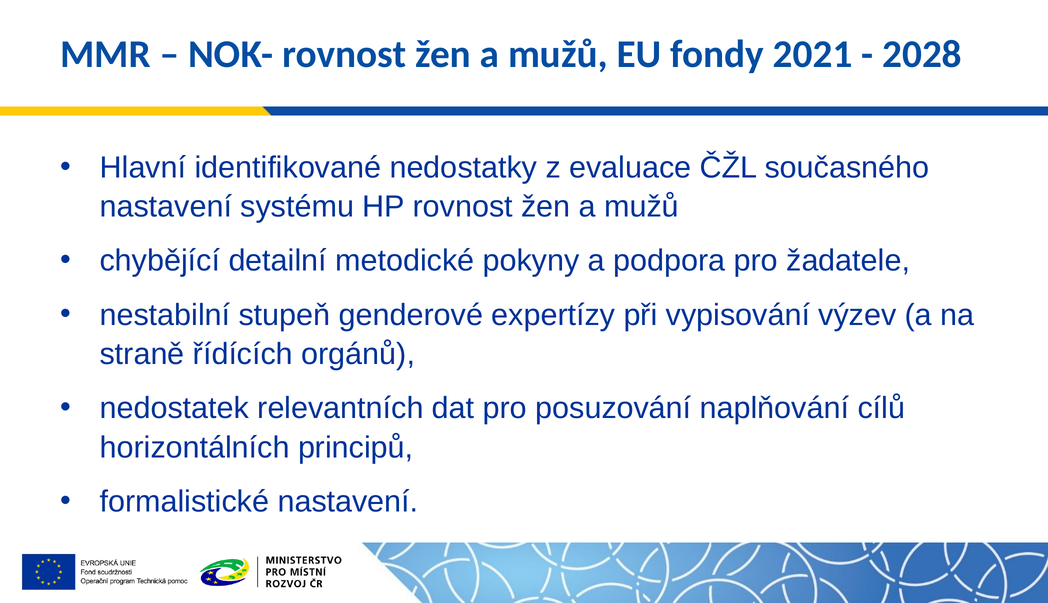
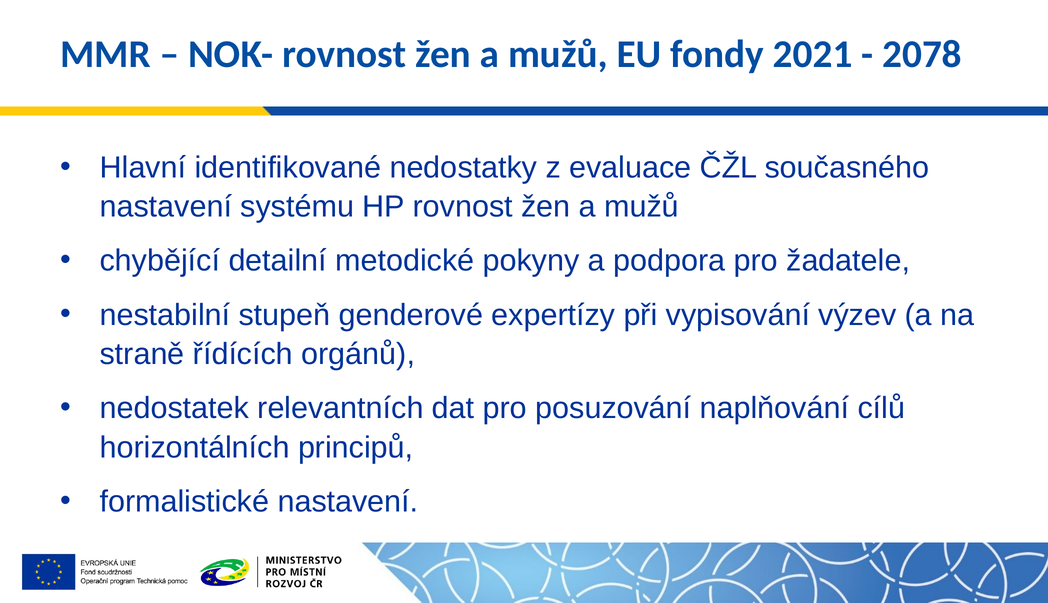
2028: 2028 -> 2078
